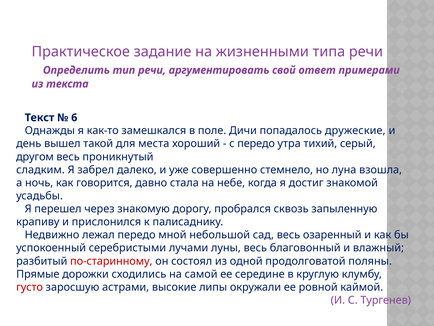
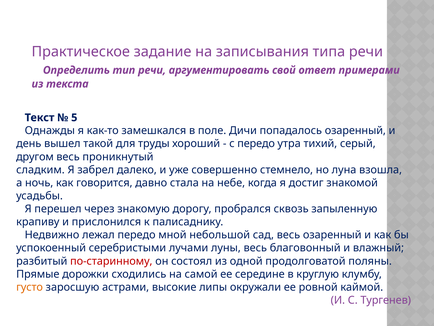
жизненными: жизненными -> записывания
6: 6 -> 5
попадалось дружеские: дружеские -> озаренный
места: места -> труды
густо colour: red -> orange
